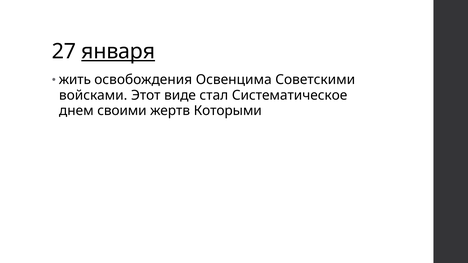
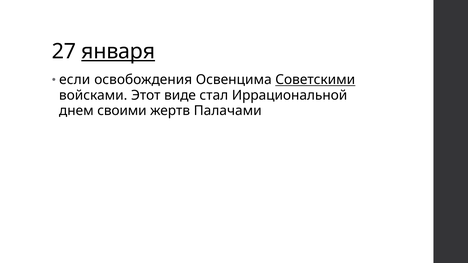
жить: жить -> если
Советскими underline: none -> present
Систематическое: Систематическое -> Иррациональной
Которыми: Которыми -> Палачами
